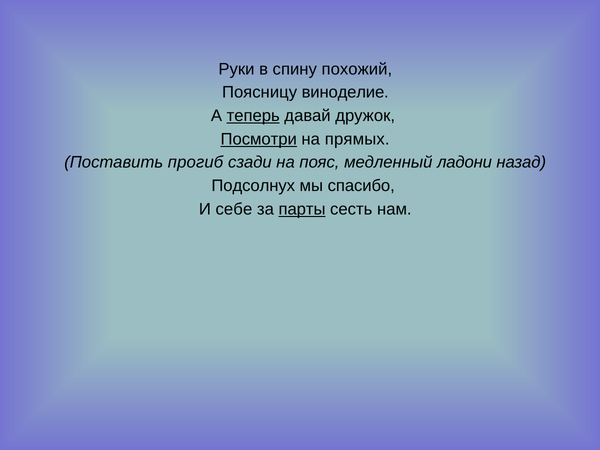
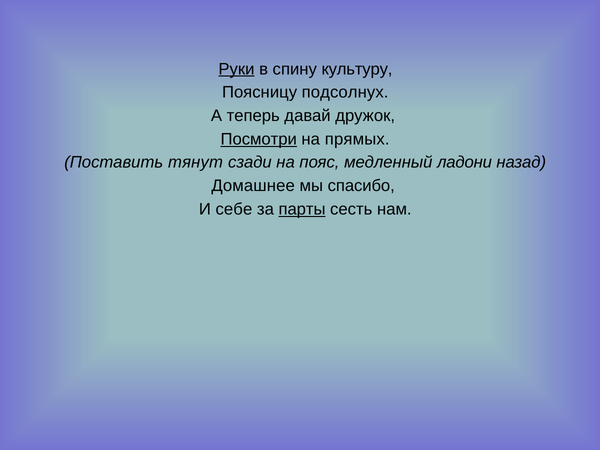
Руки underline: none -> present
похожий: похожий -> культуру
виноделие: виноделие -> подсолнух
теперь underline: present -> none
прогиб: прогиб -> тянут
Подсолнух: Подсолнух -> Домашнее
